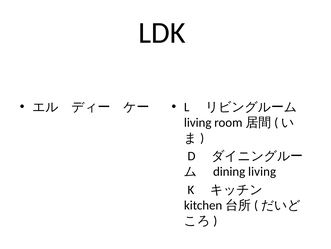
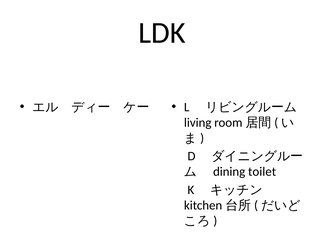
dining living: living -> toilet
